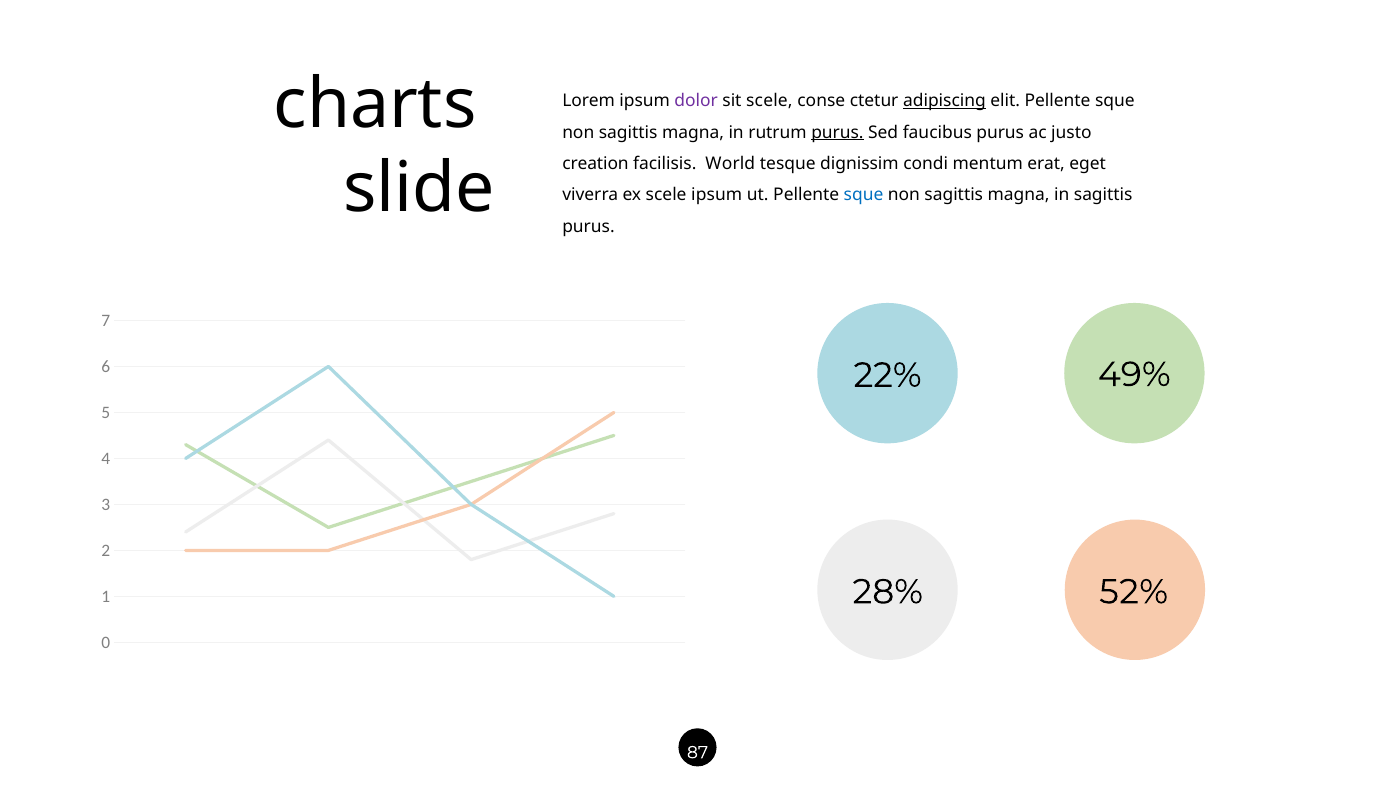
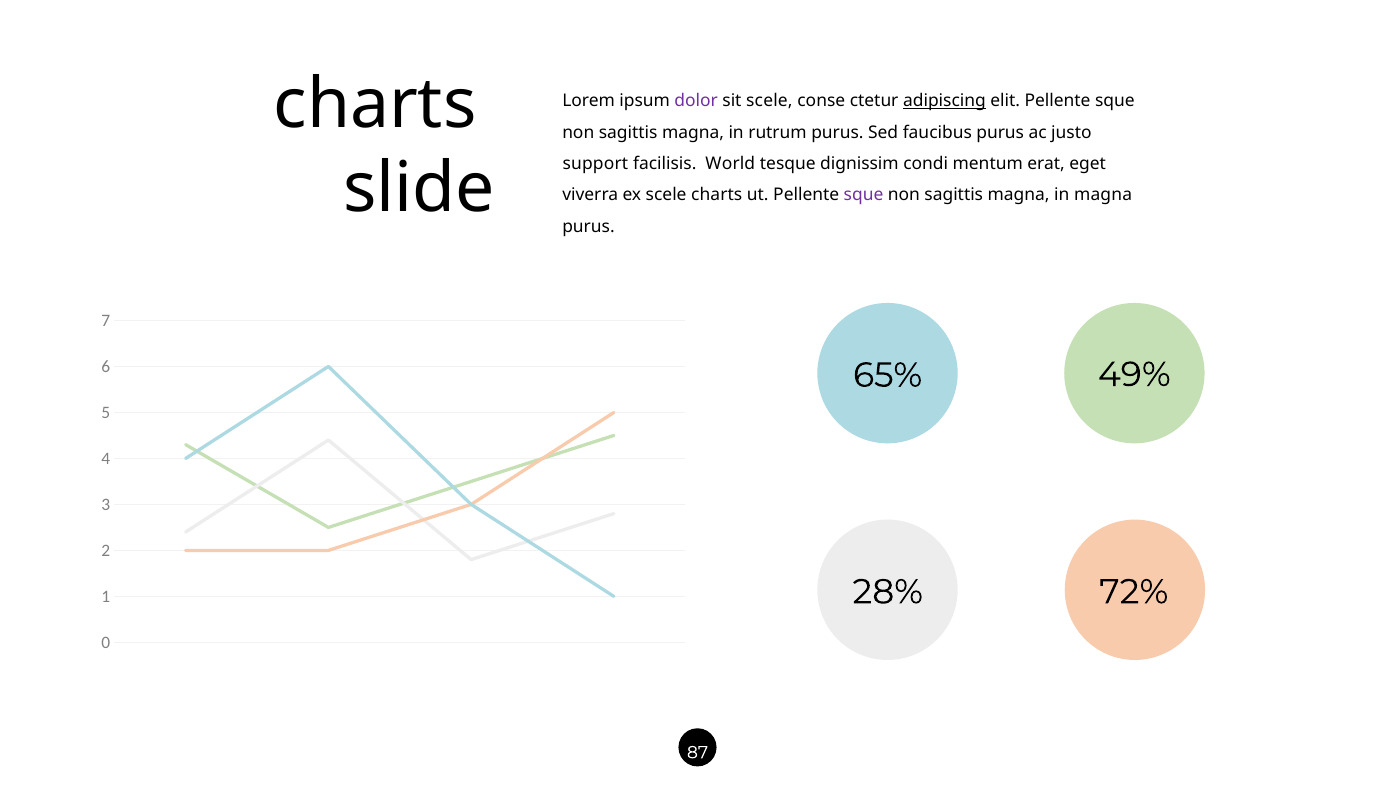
purus at (837, 132) underline: present -> none
creation: creation -> support
scele ipsum: ipsum -> charts
sque at (864, 195) colour: blue -> purple
in sagittis: sagittis -> magna
22%: 22% -> 65%
52%: 52% -> 72%
